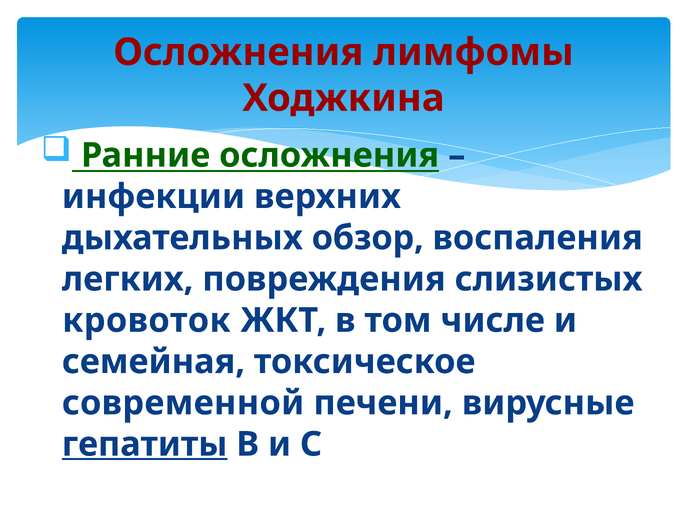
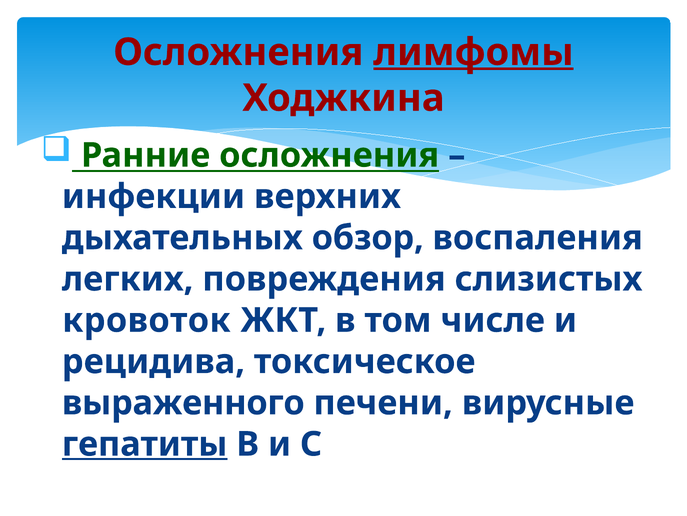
лимфомы underline: none -> present
семейная: семейная -> рецидива
современной: современной -> выраженного
